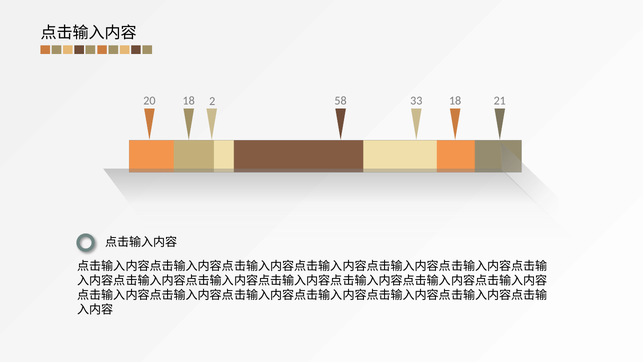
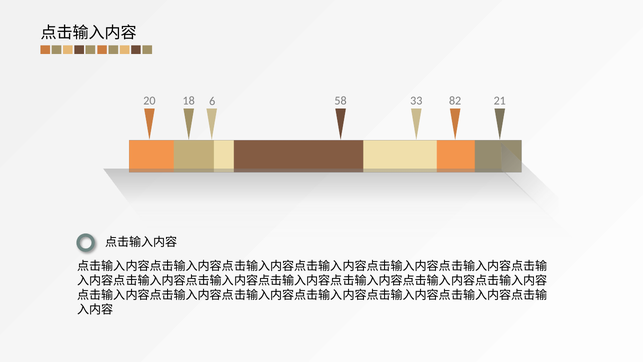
2: 2 -> 6
33 18: 18 -> 82
